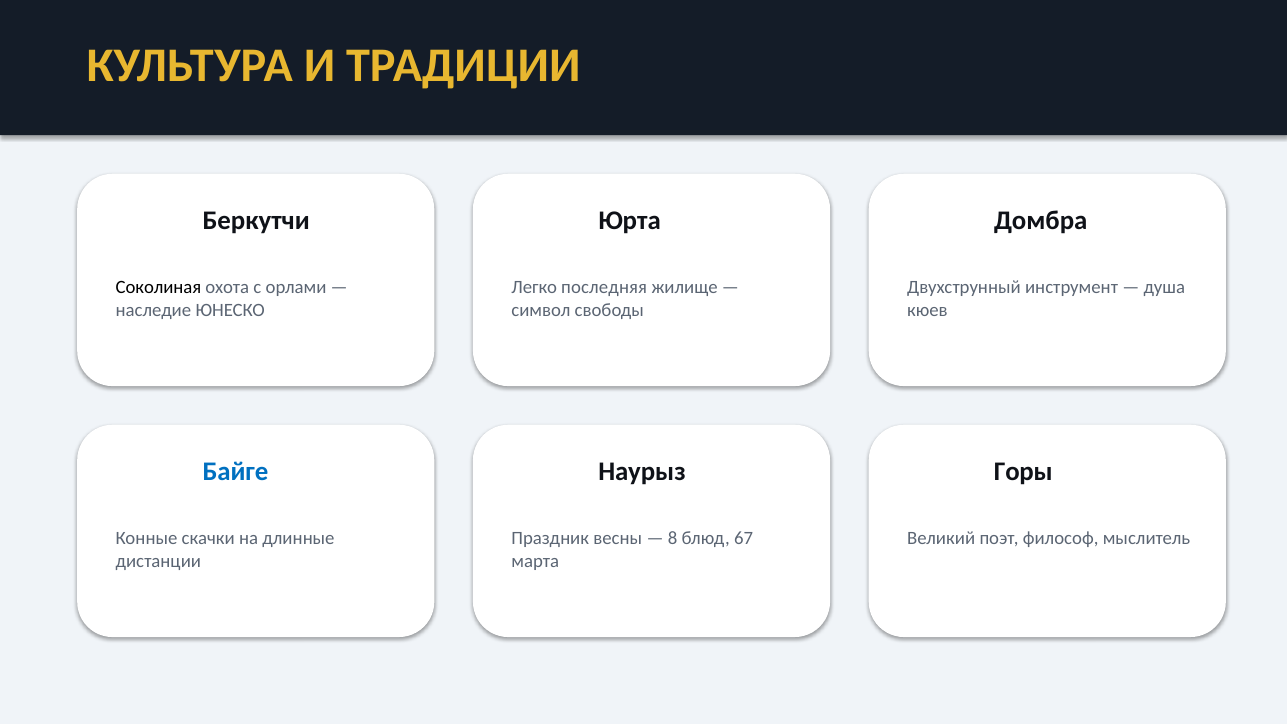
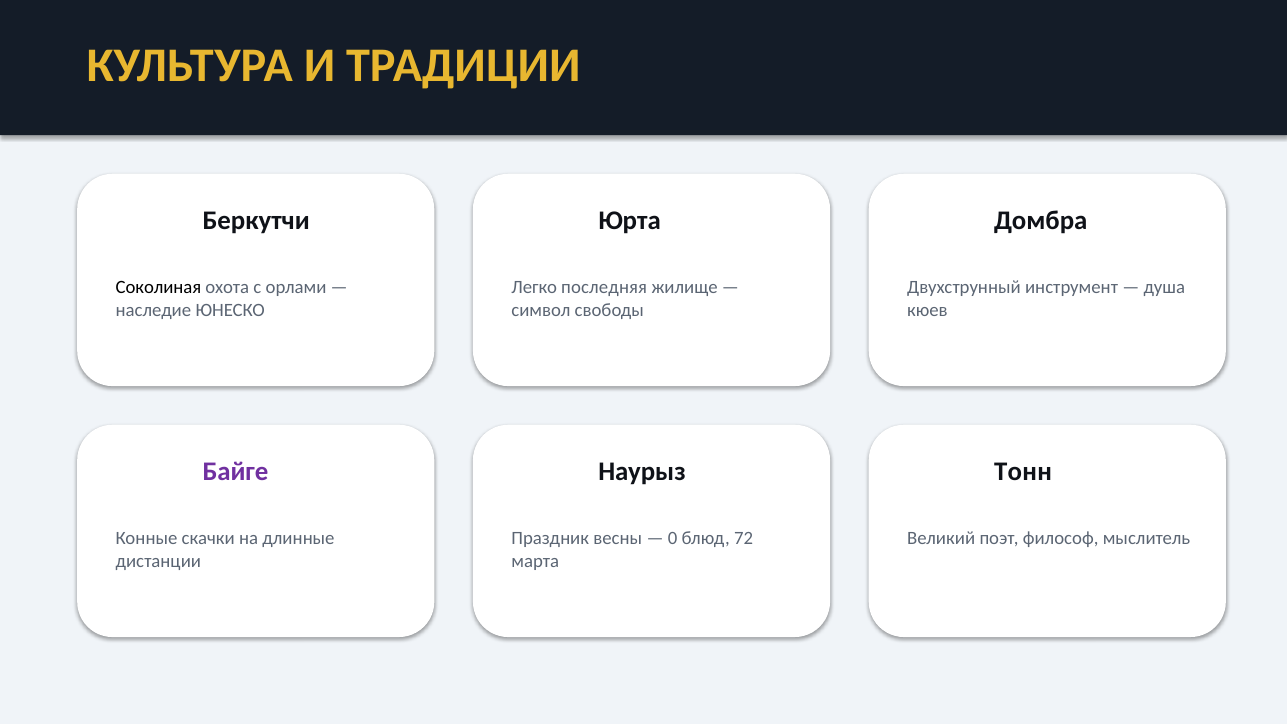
Байге colour: blue -> purple
Горы: Горы -> Тонн
8: 8 -> 0
67: 67 -> 72
